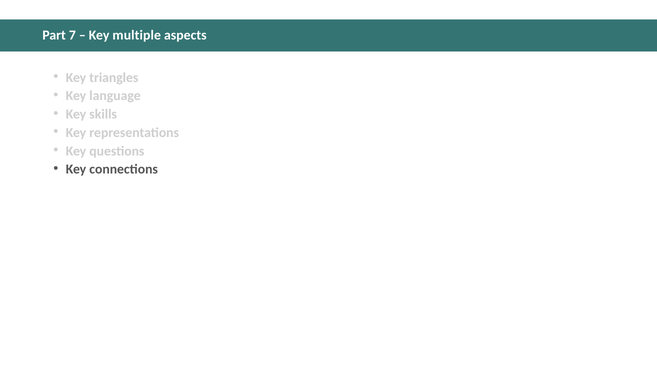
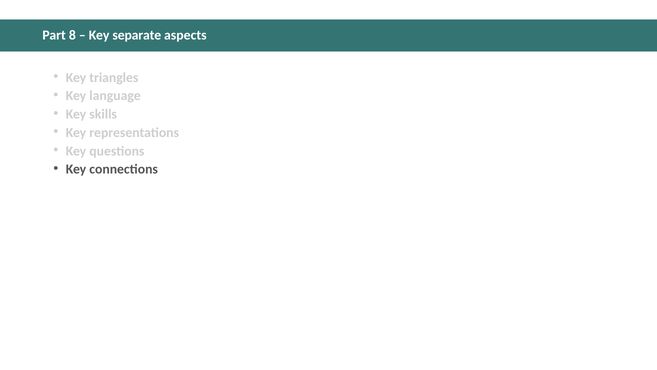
7: 7 -> 8
multiple: multiple -> separate
